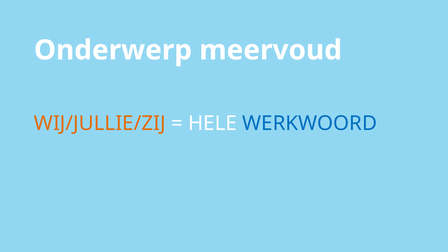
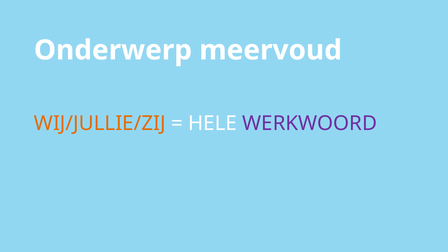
WERKWOORD colour: blue -> purple
